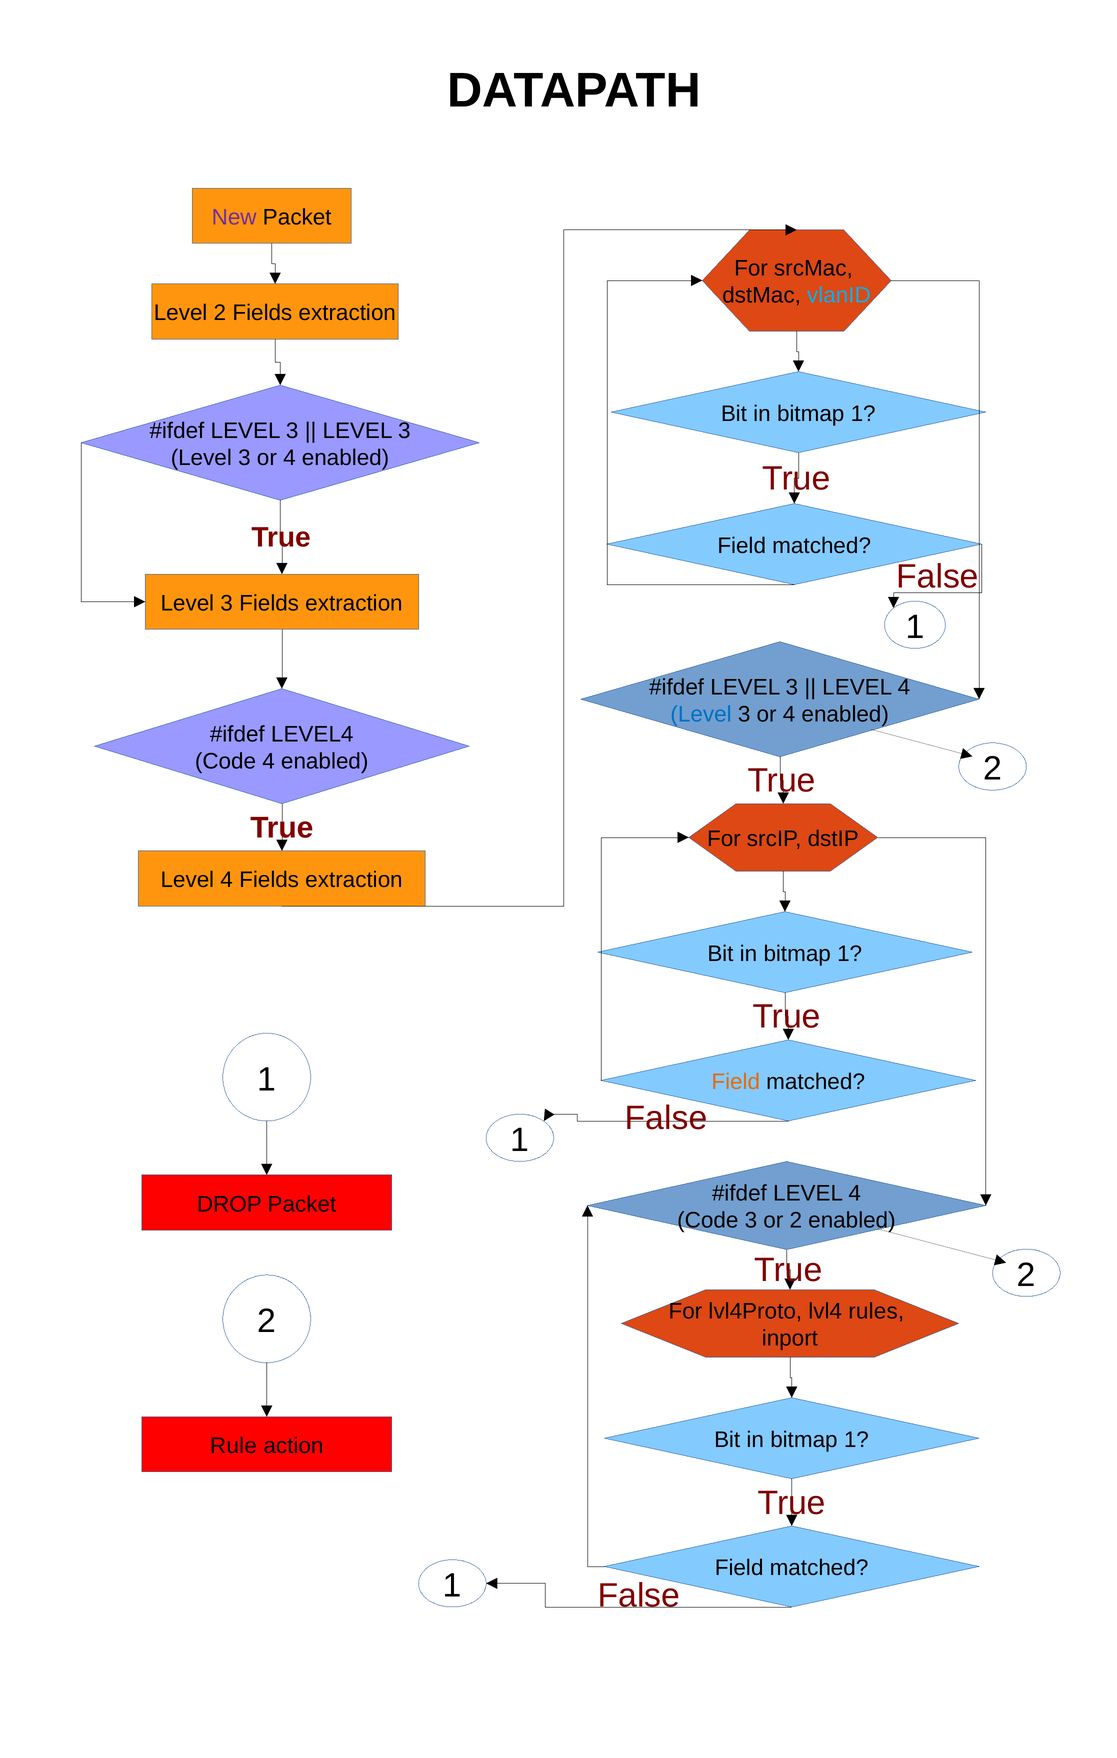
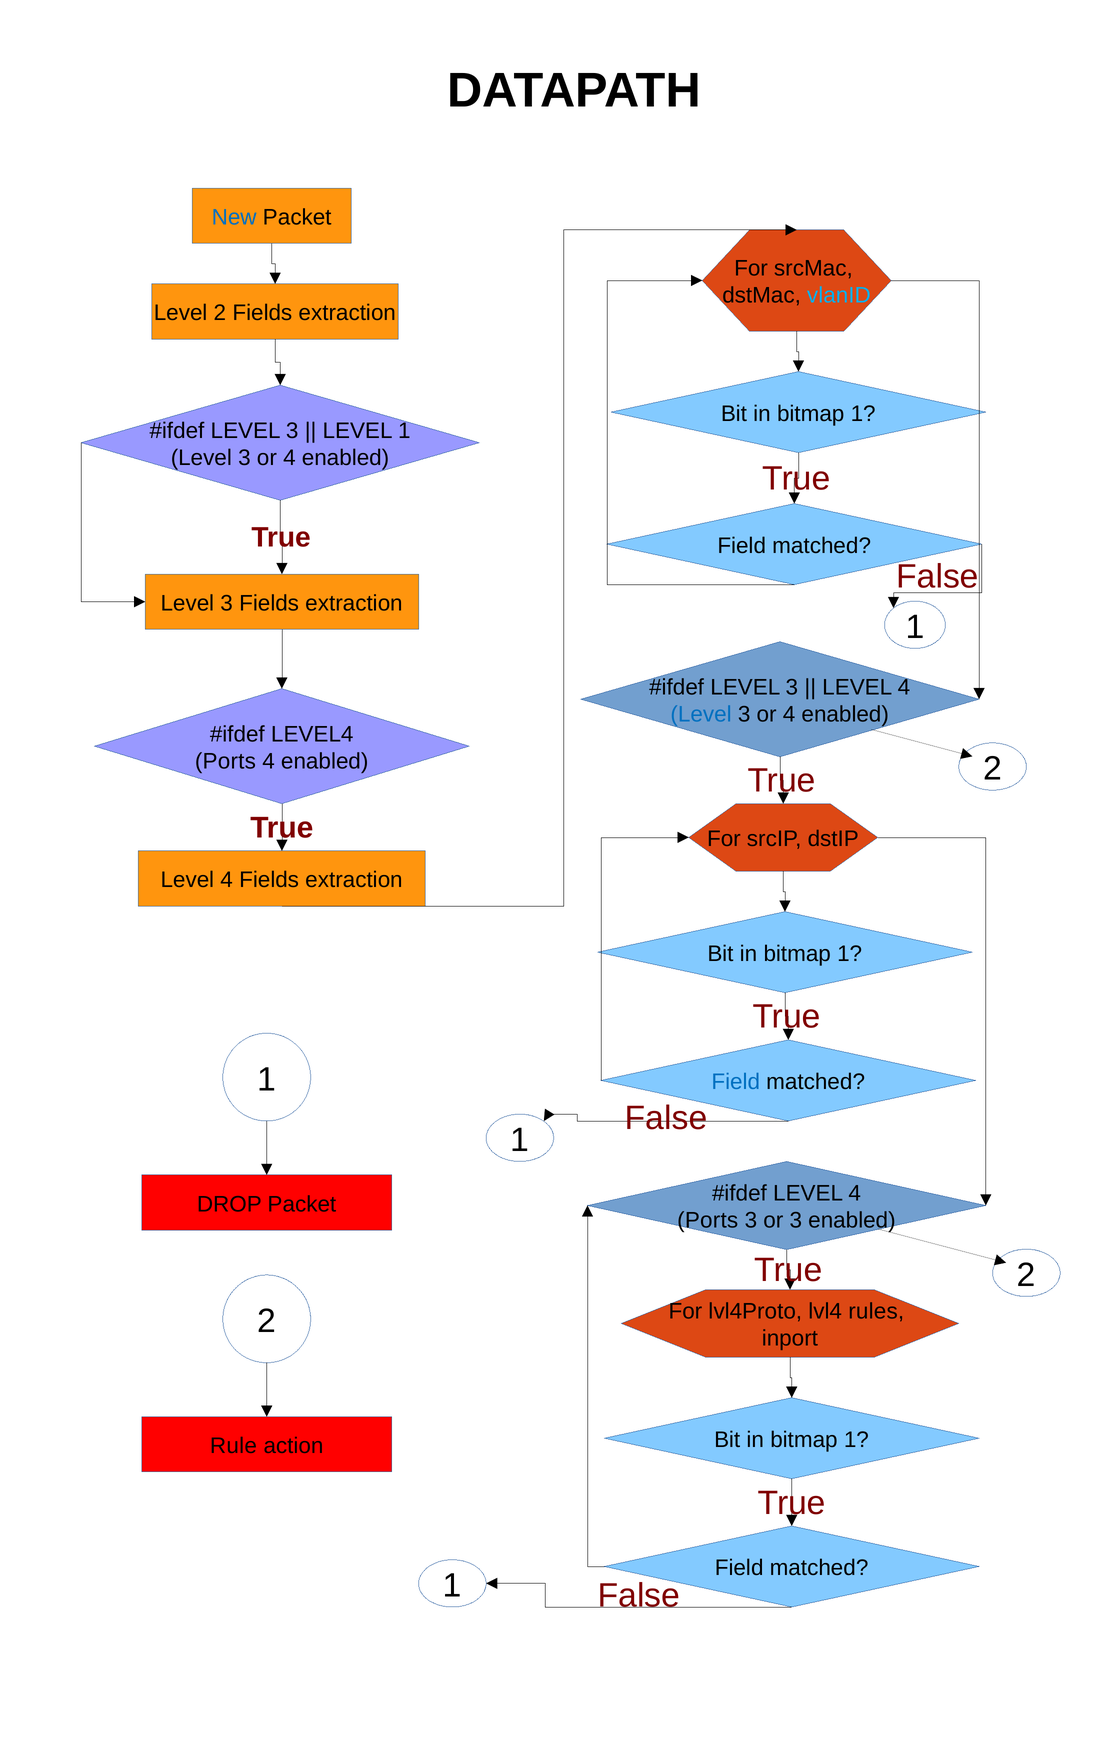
New colour: purple -> blue
3 at (404, 431): 3 -> 1
Code at (226, 761): Code -> Ports
Field at (736, 1082) colour: orange -> blue
Code at (708, 1221): Code -> Ports
or 2: 2 -> 3
